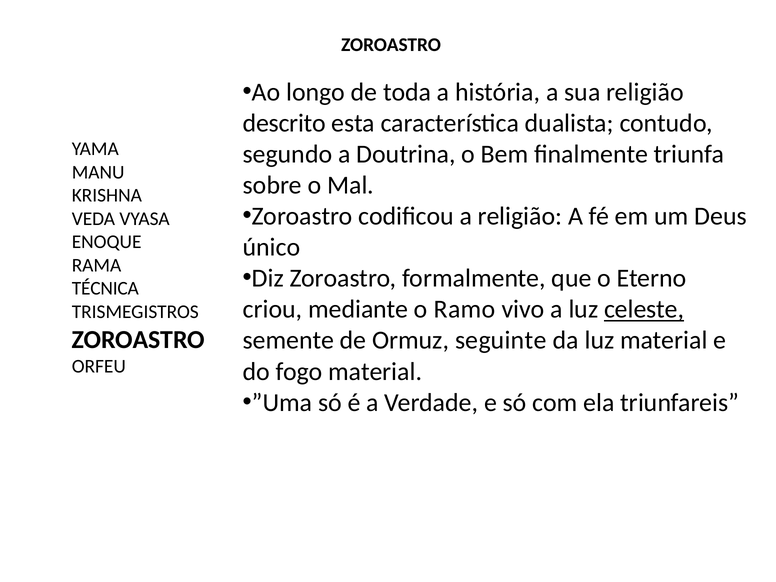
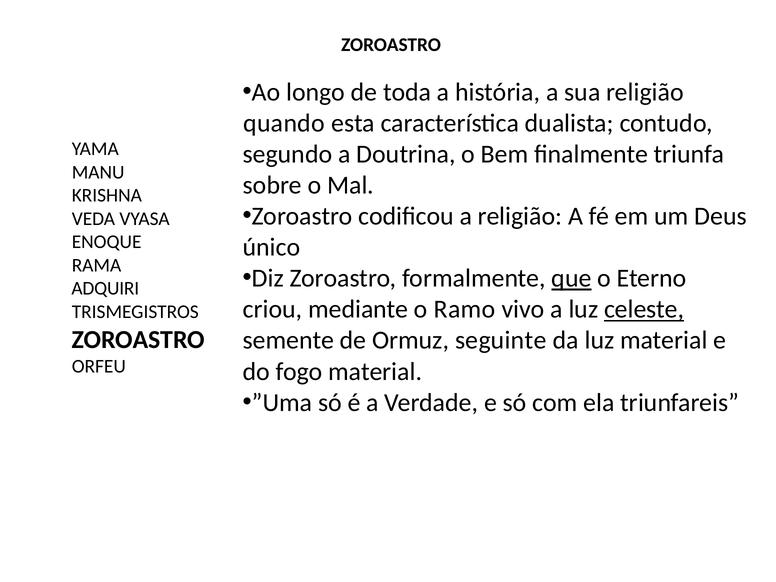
descrito: descrito -> quando
que underline: none -> present
TÉCNICA: TÉCNICA -> ADQUIRI
